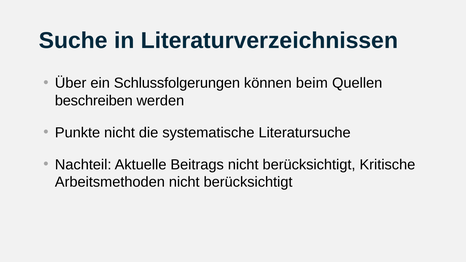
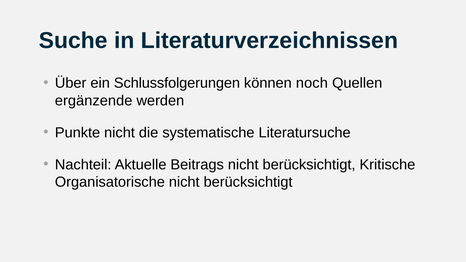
beim: beim -> noch
beschreiben: beschreiben -> ergänzende
Arbeitsmethoden: Arbeitsmethoden -> Organisatorische
